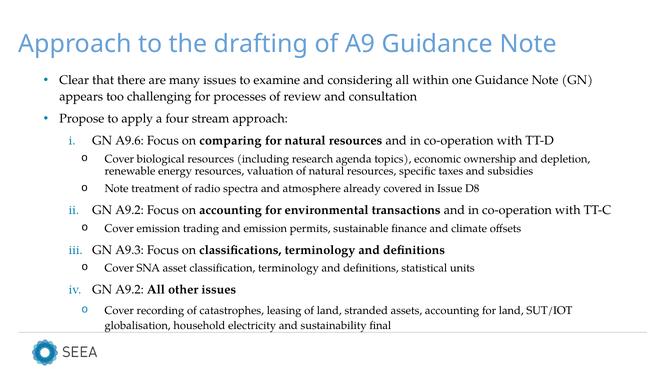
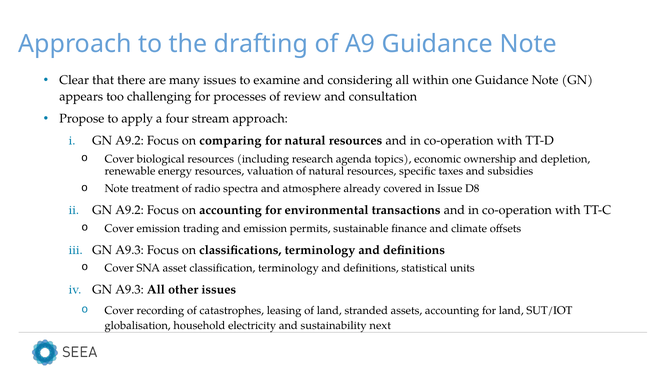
A9.6 at (130, 141): A9.6 -> A9.2
A9.2 at (130, 289): A9.2 -> A9.3
final: final -> next
